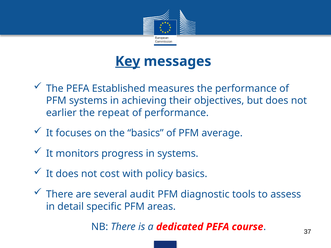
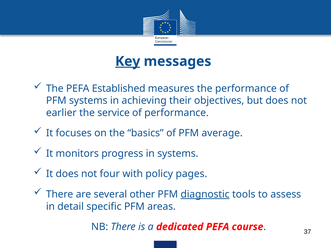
repeat: repeat -> service
cost: cost -> four
policy basics: basics -> pages
audit: audit -> other
diagnostic underline: none -> present
